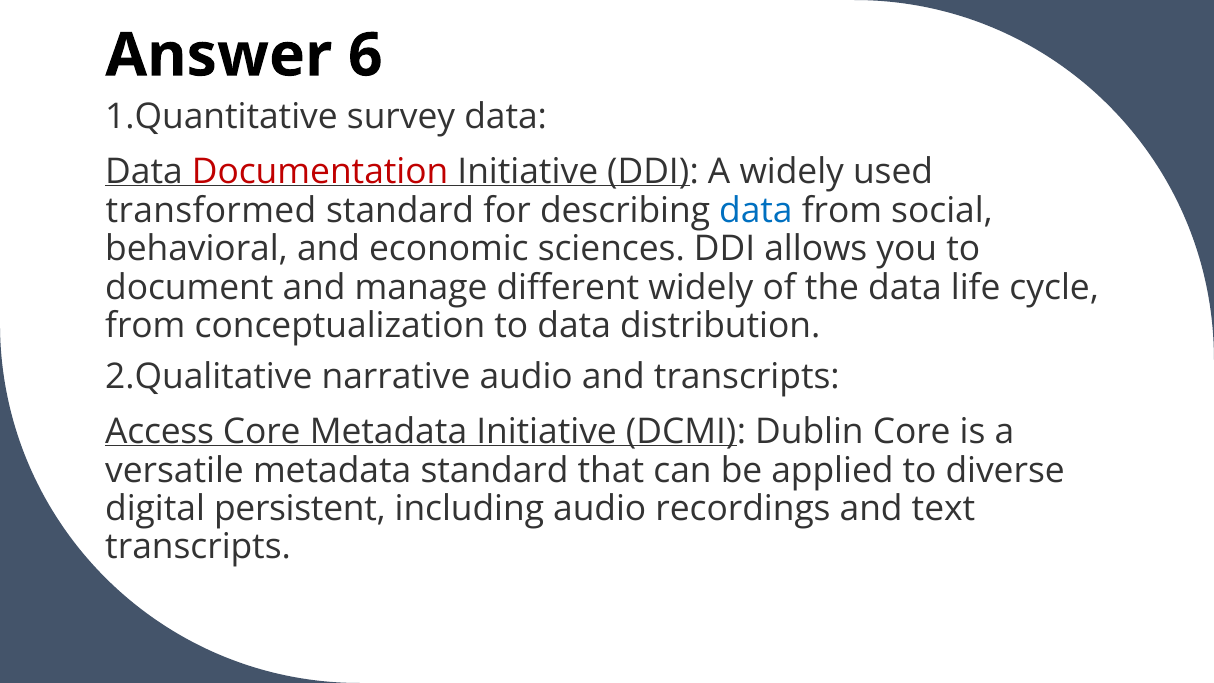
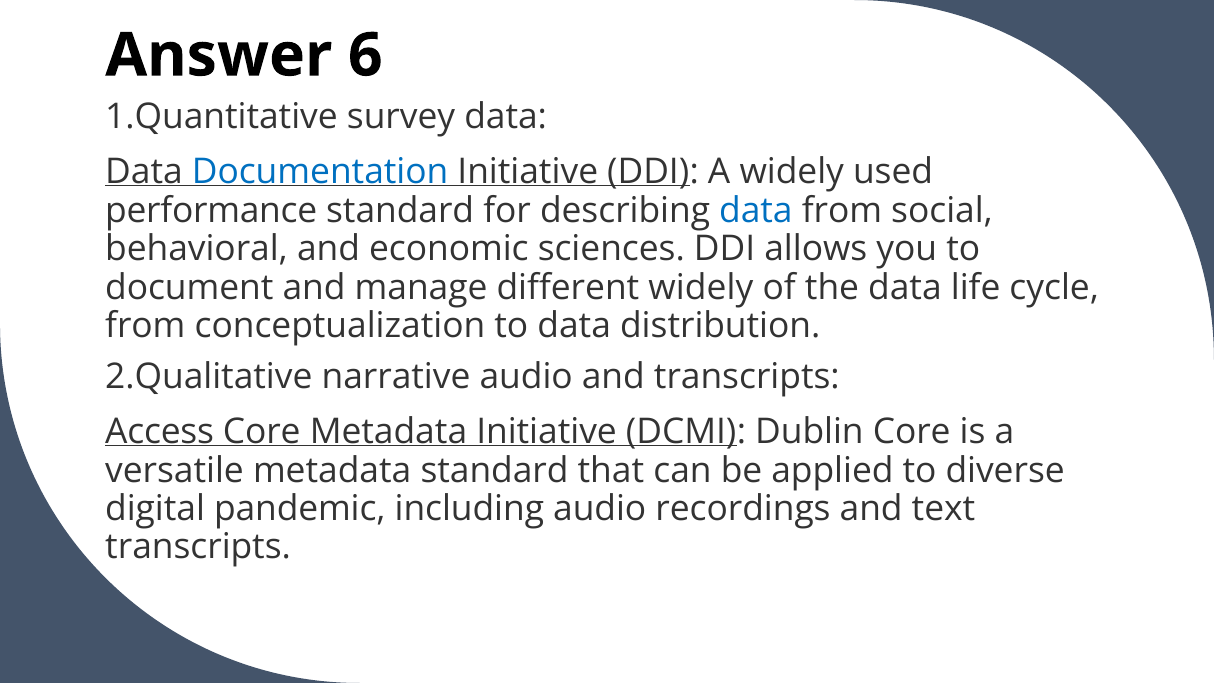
Documentation colour: red -> blue
transformed: transformed -> performance
persistent: persistent -> pandemic
